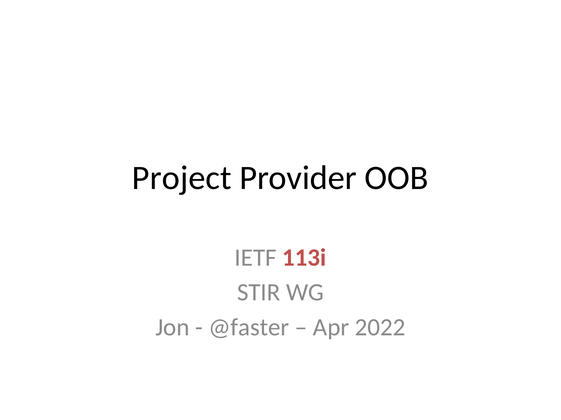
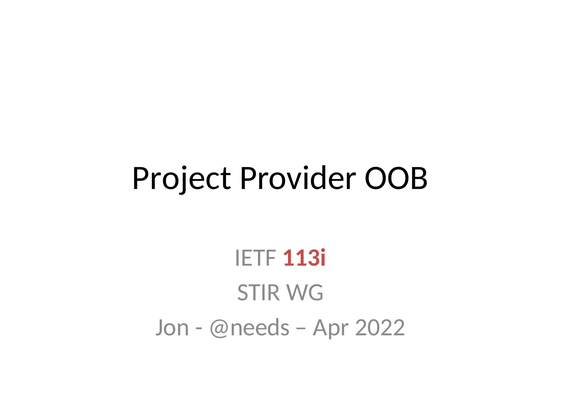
@faster: @faster -> @needs
